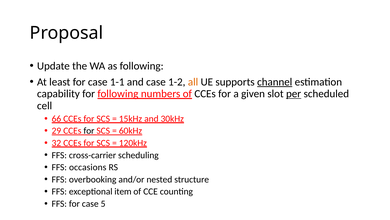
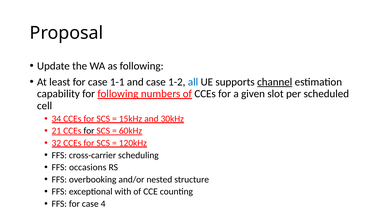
all colour: orange -> blue
per underline: present -> none
66: 66 -> 34
29: 29 -> 21
item: item -> with
5: 5 -> 4
